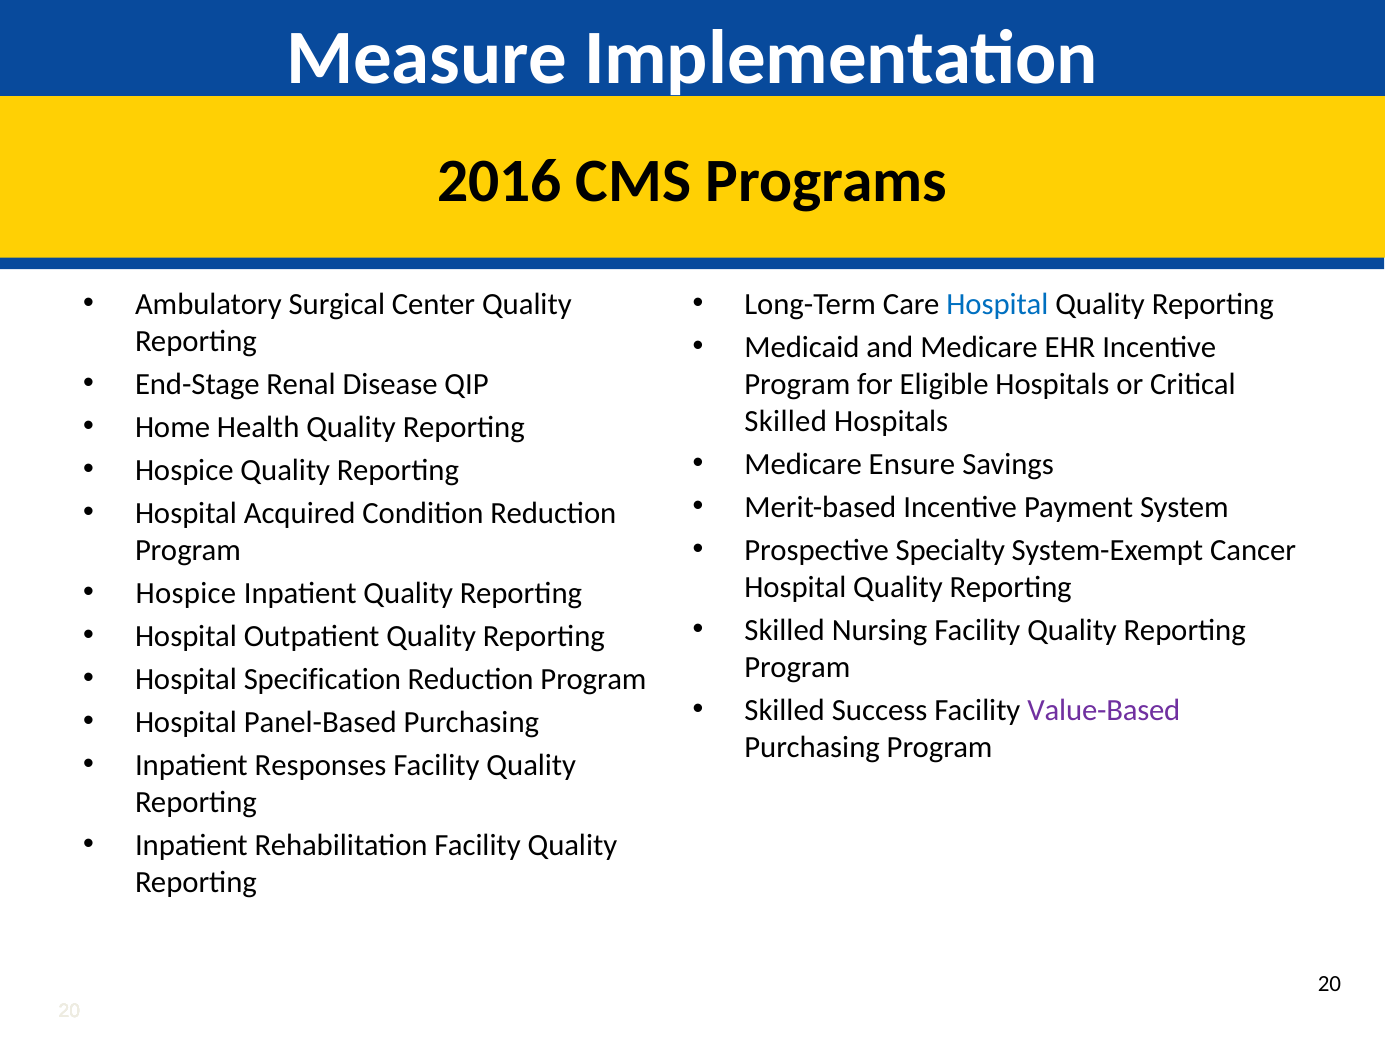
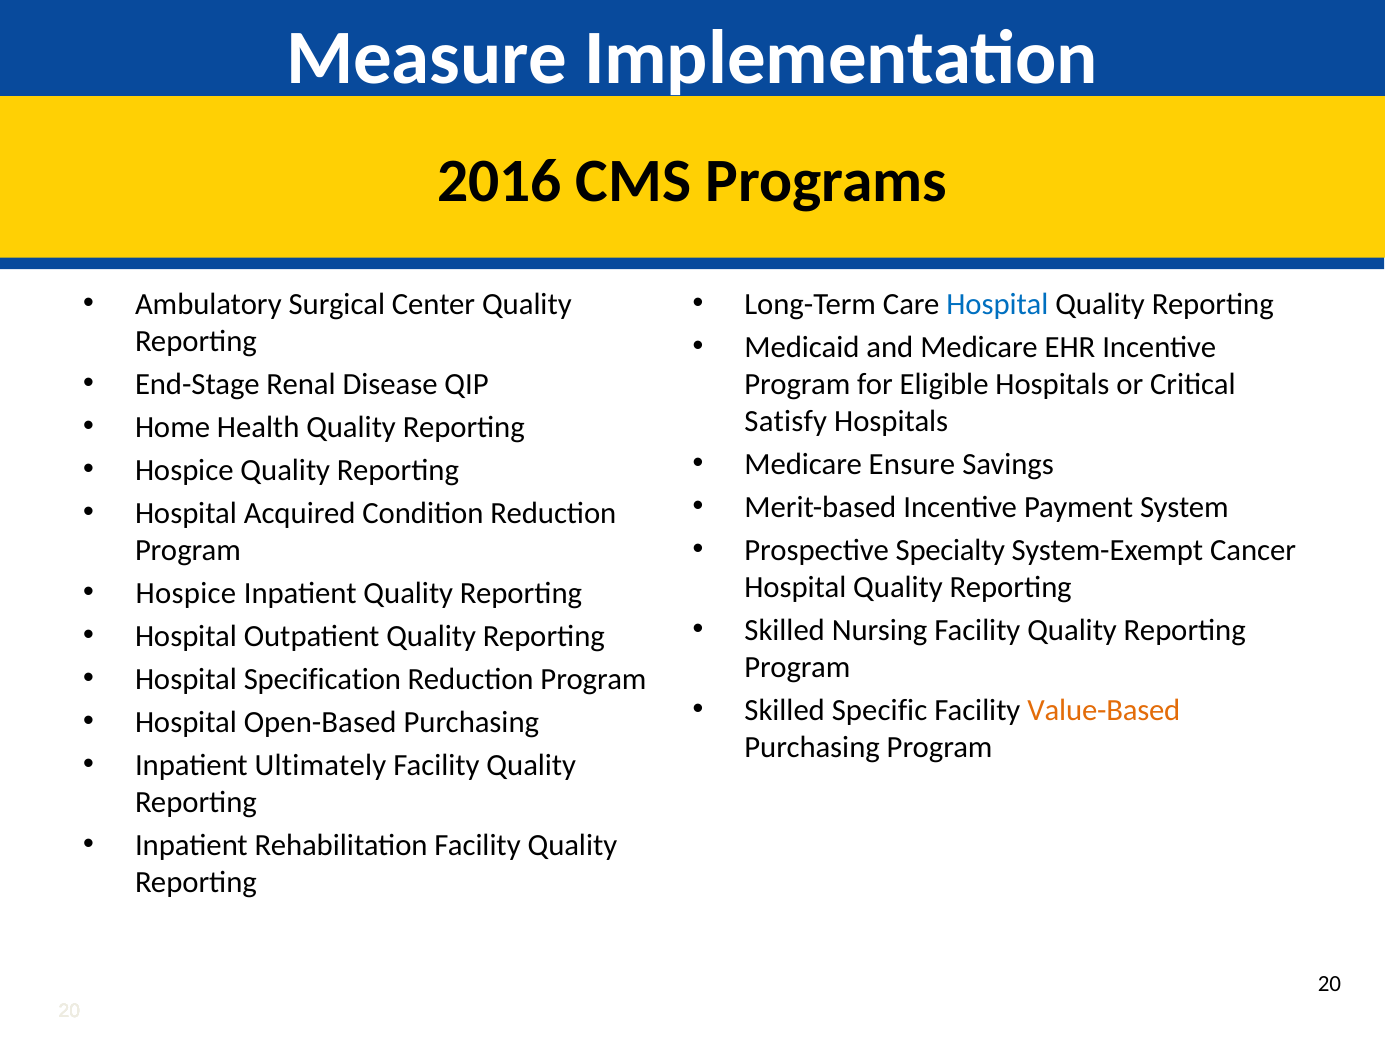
Skilled at (786, 421): Skilled -> Satisfy
Success: Success -> Specific
Value-Based colour: purple -> orange
Panel-Based: Panel-Based -> Open-Based
Responses: Responses -> Ultimately
